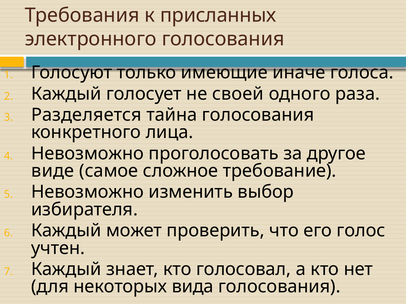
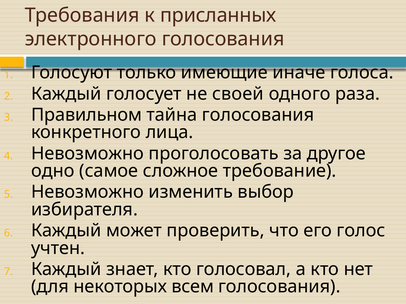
Разделяется: Разделяется -> Правильном
виде: виде -> одно
вида: вида -> всем
